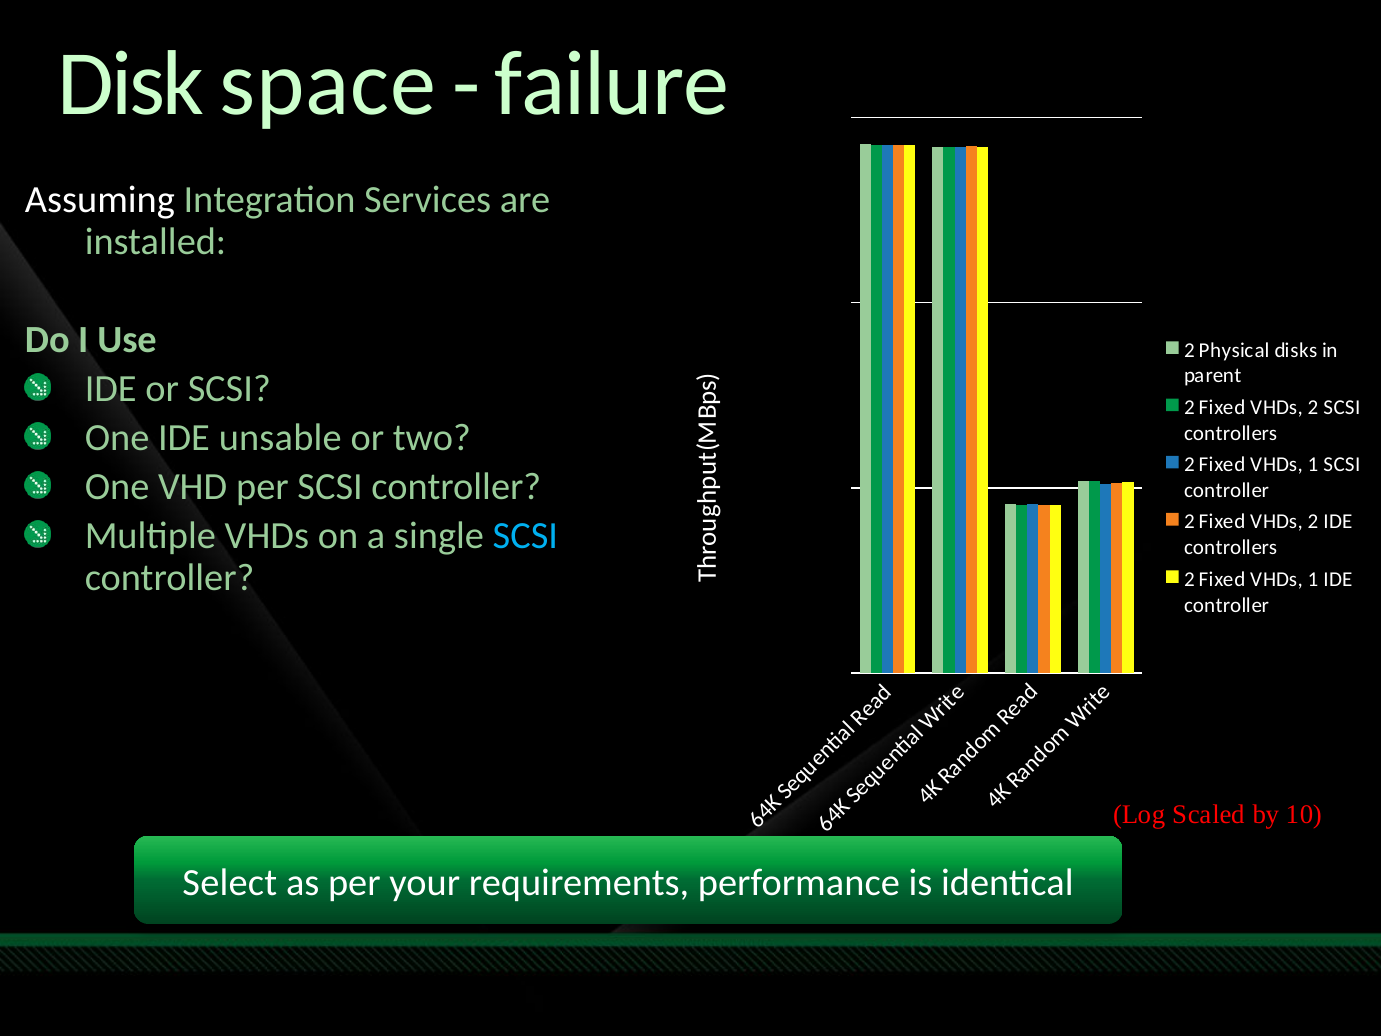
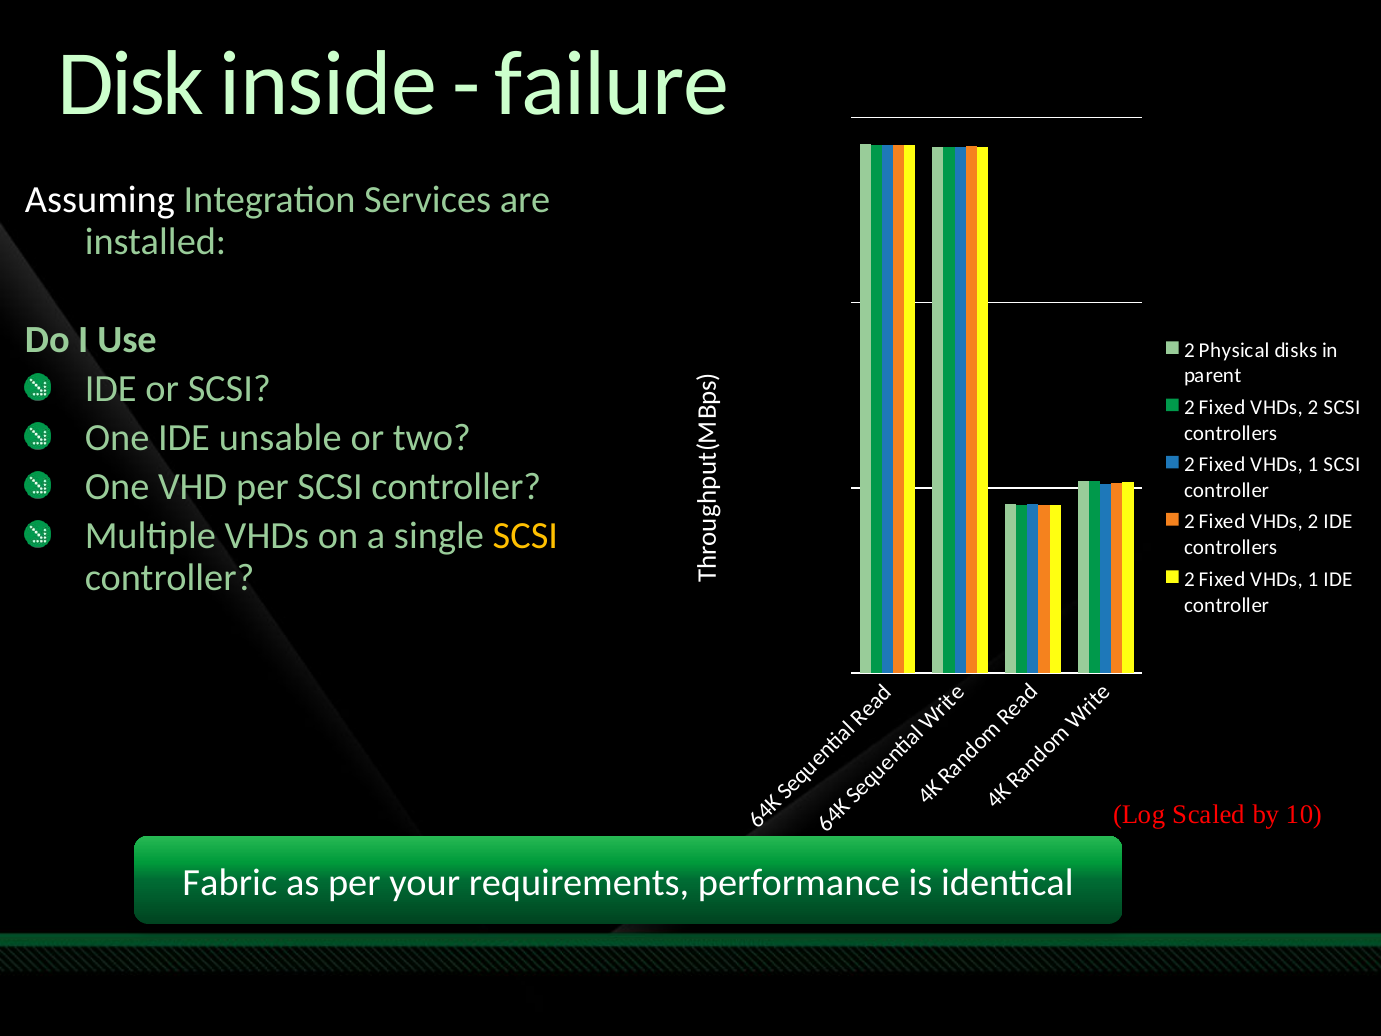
space: space -> inside
SCSI at (525, 536) colour: light blue -> yellow
Select: Select -> Fabric
